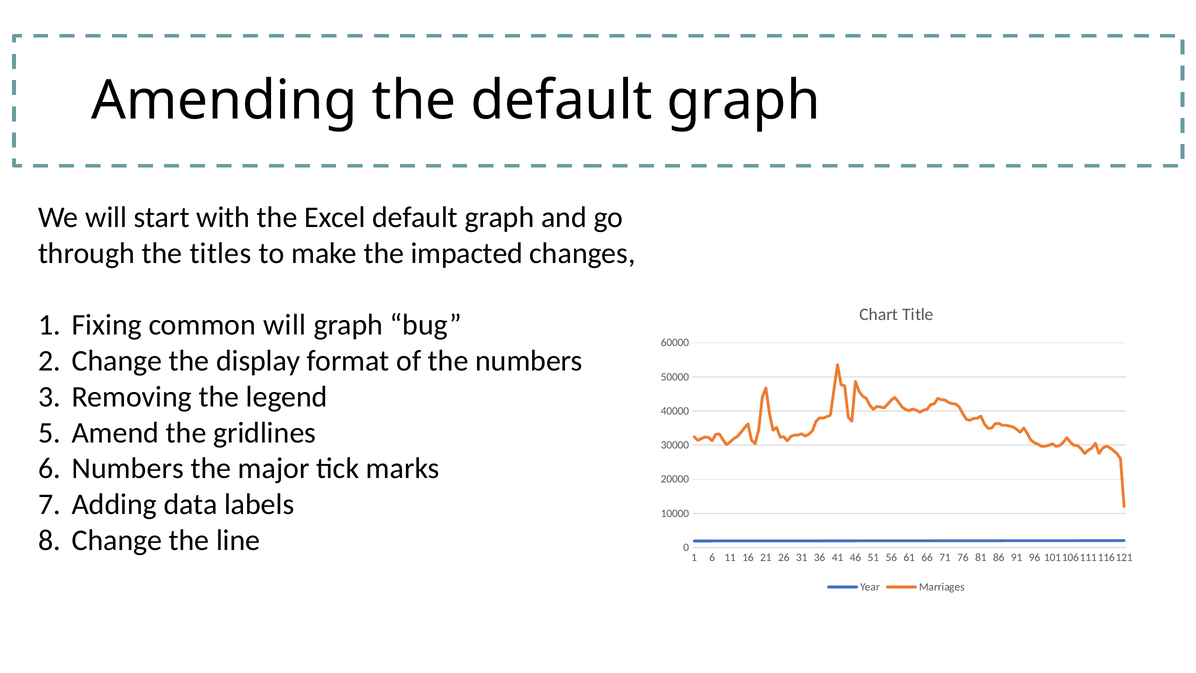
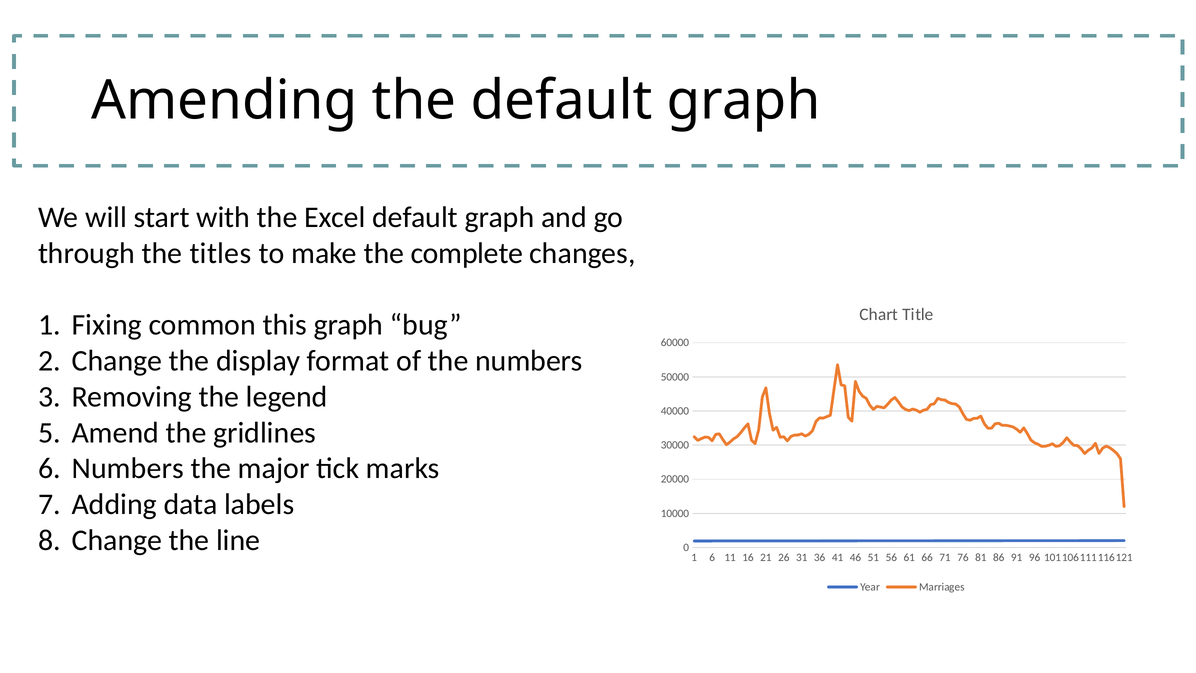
impacted: impacted -> complete
common will: will -> this
